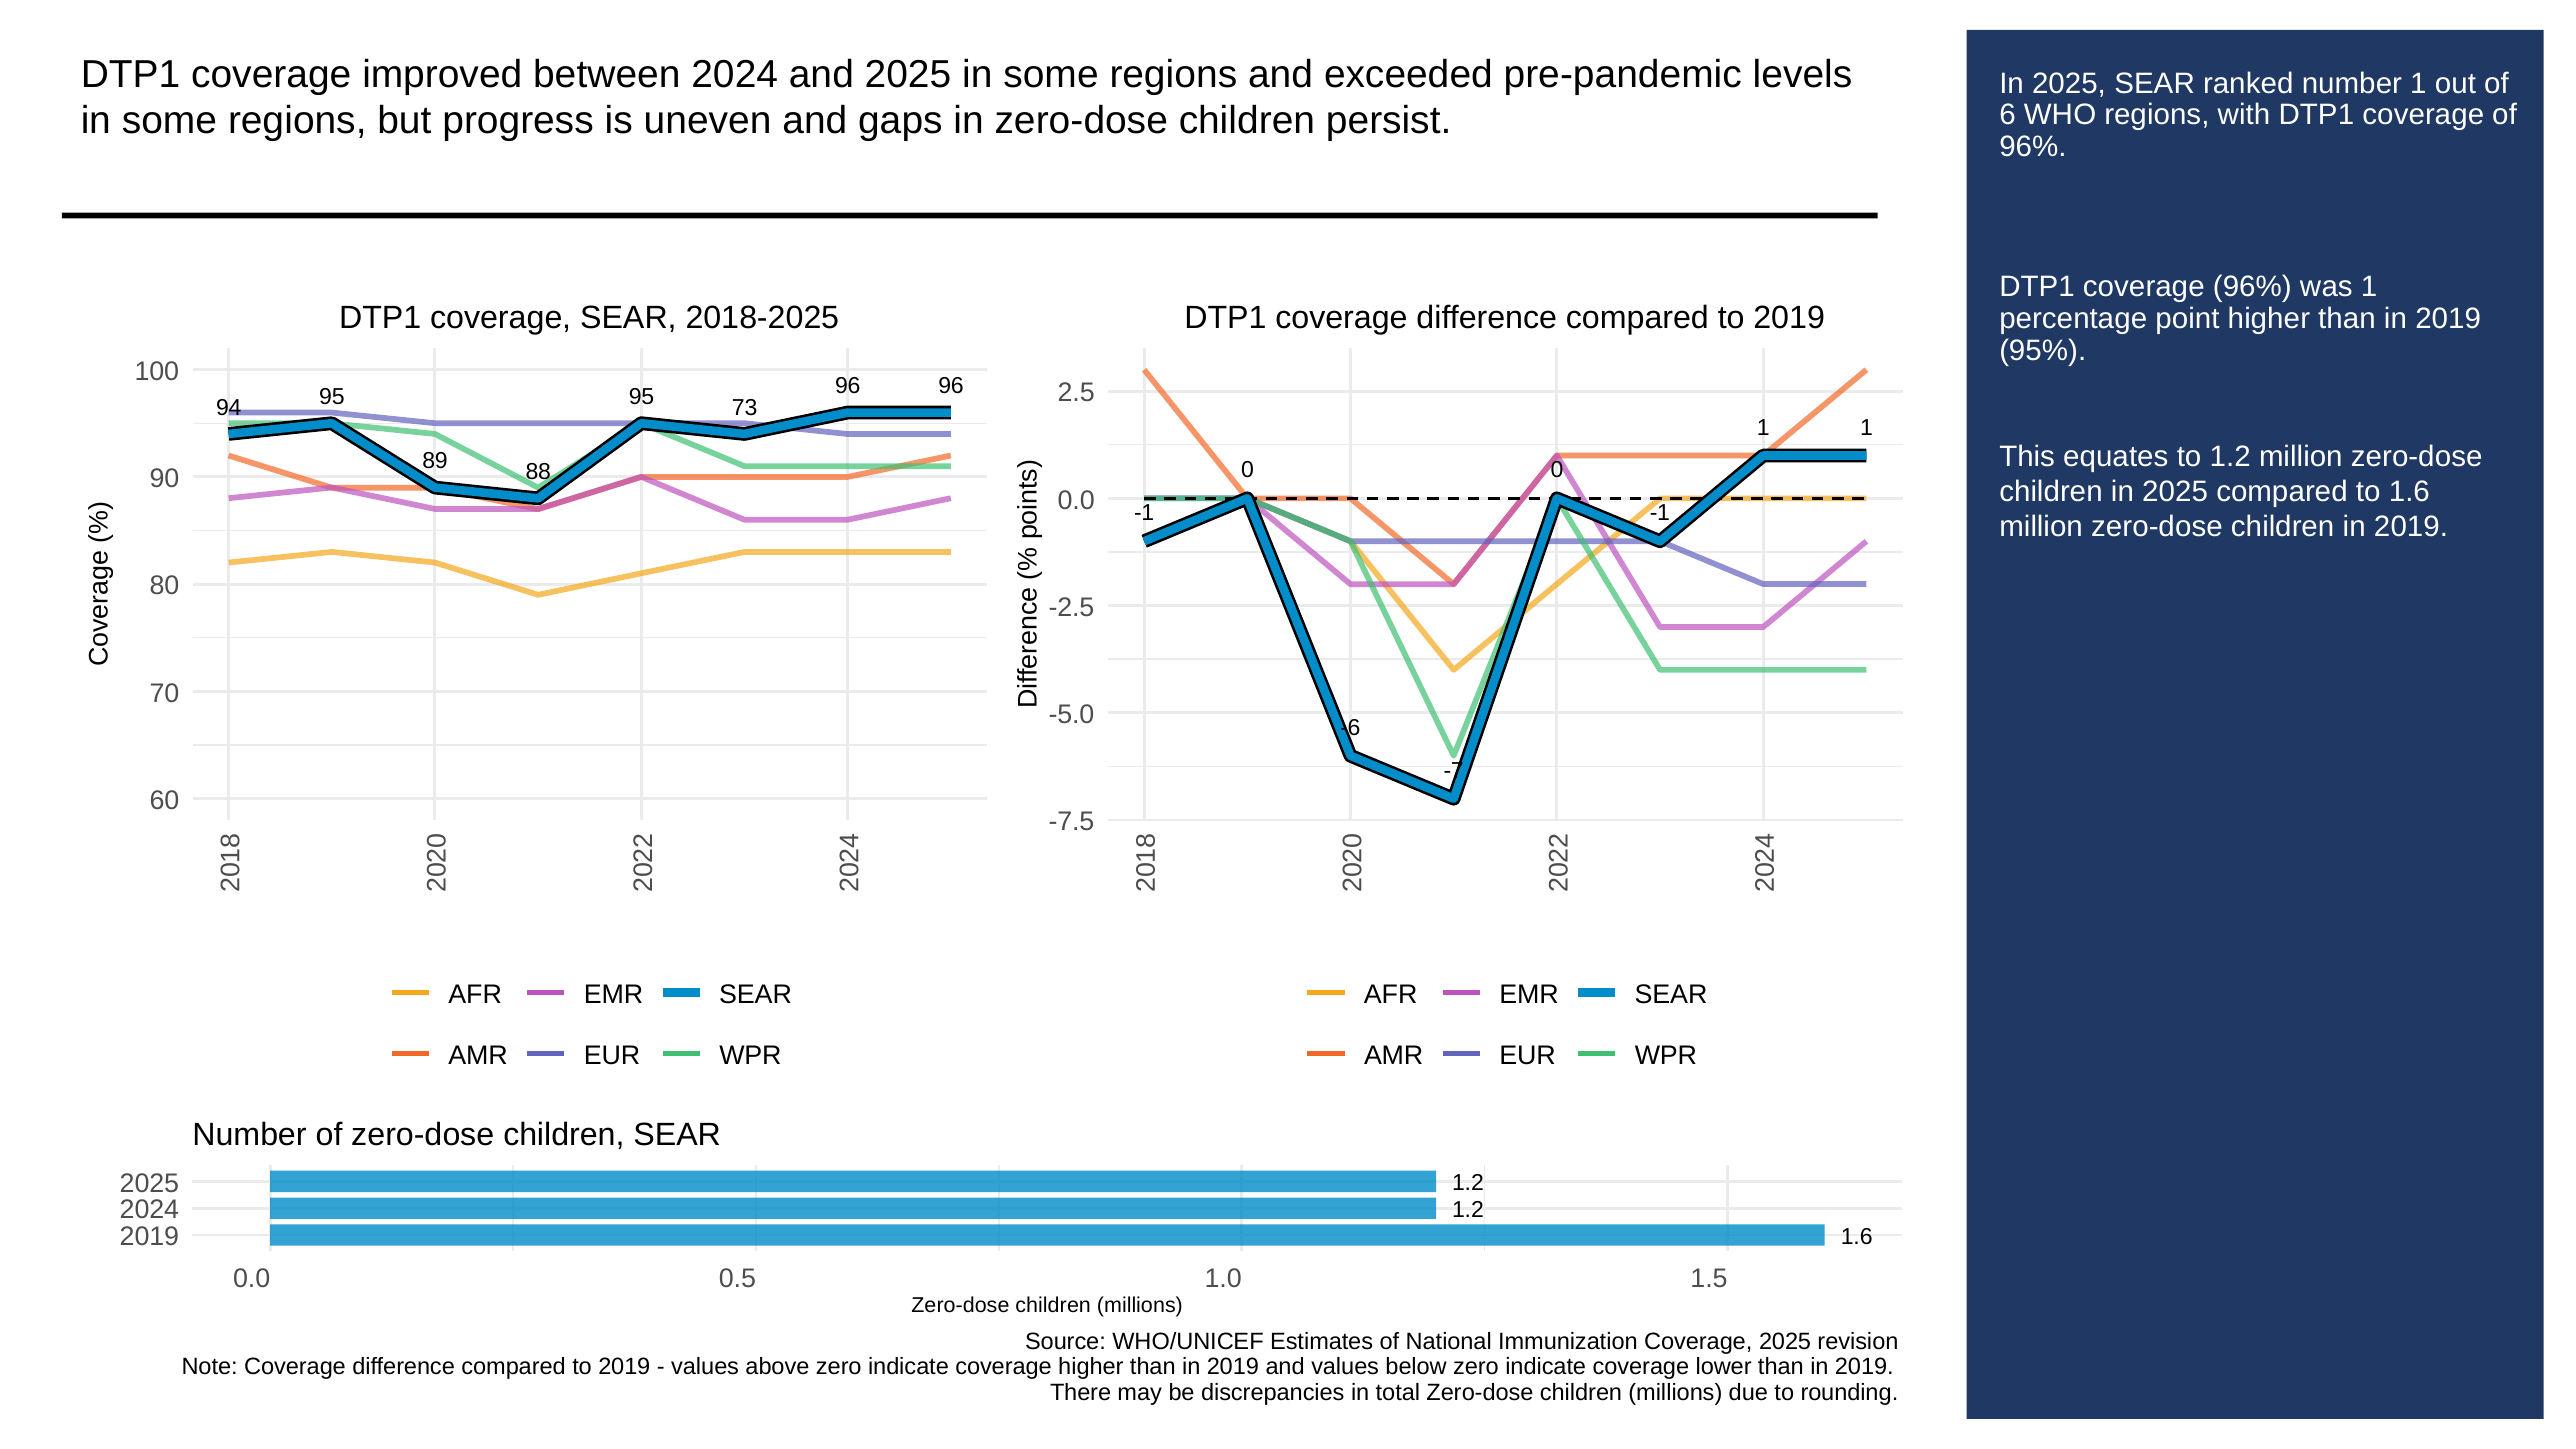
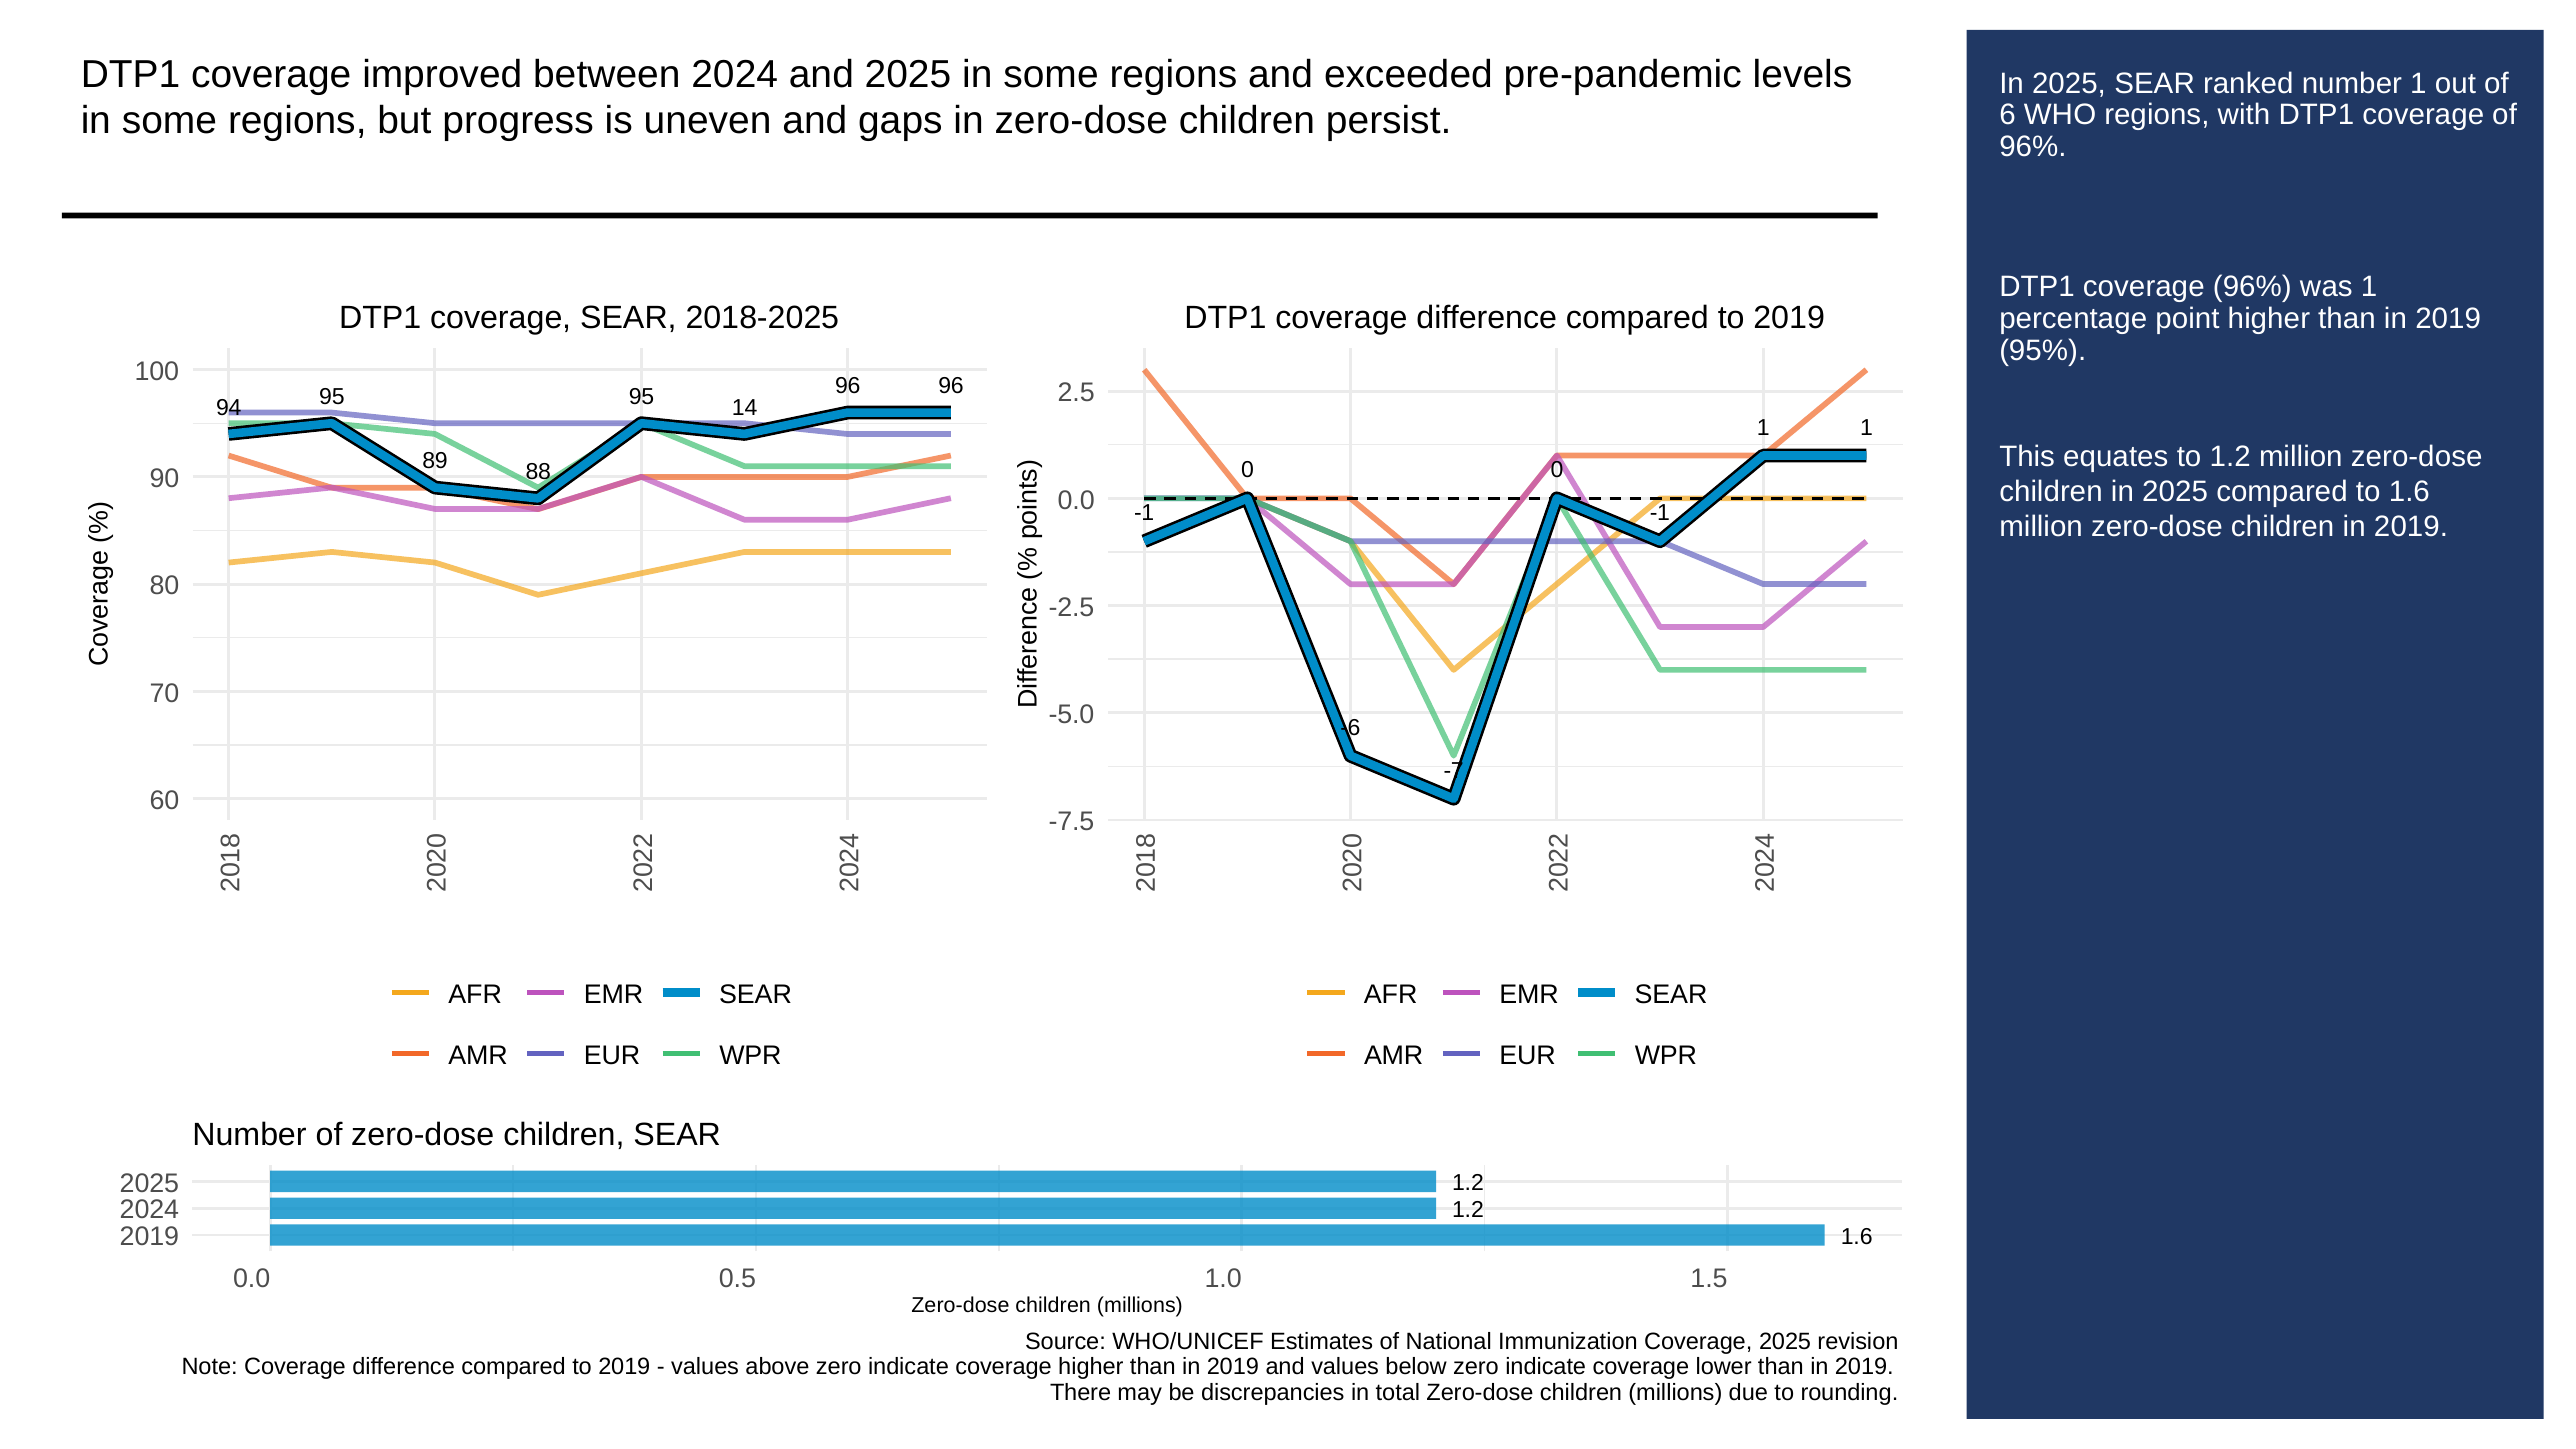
73: 73 -> 14
